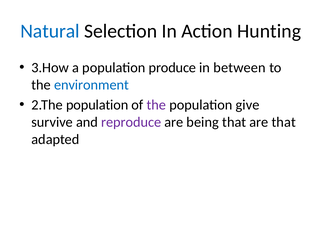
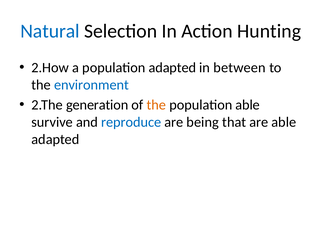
3.How: 3.How -> 2.How
population produce: produce -> adapted
2.The population: population -> generation
the at (156, 105) colour: purple -> orange
population give: give -> able
reproduce colour: purple -> blue
are that: that -> able
